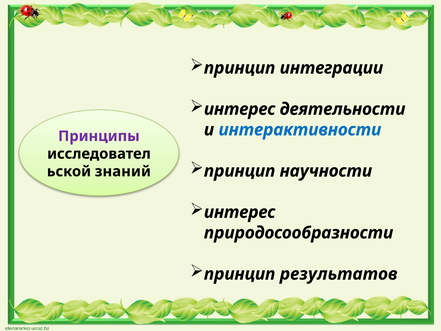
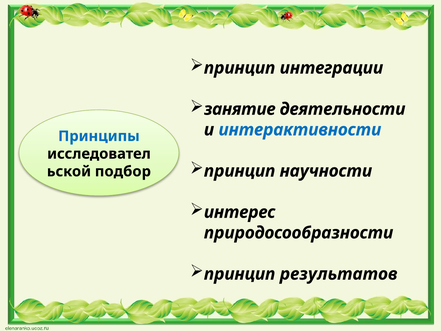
интерес at (240, 109): интерес -> занятие
Принципы colour: purple -> blue
знаний: знаний -> подбор
